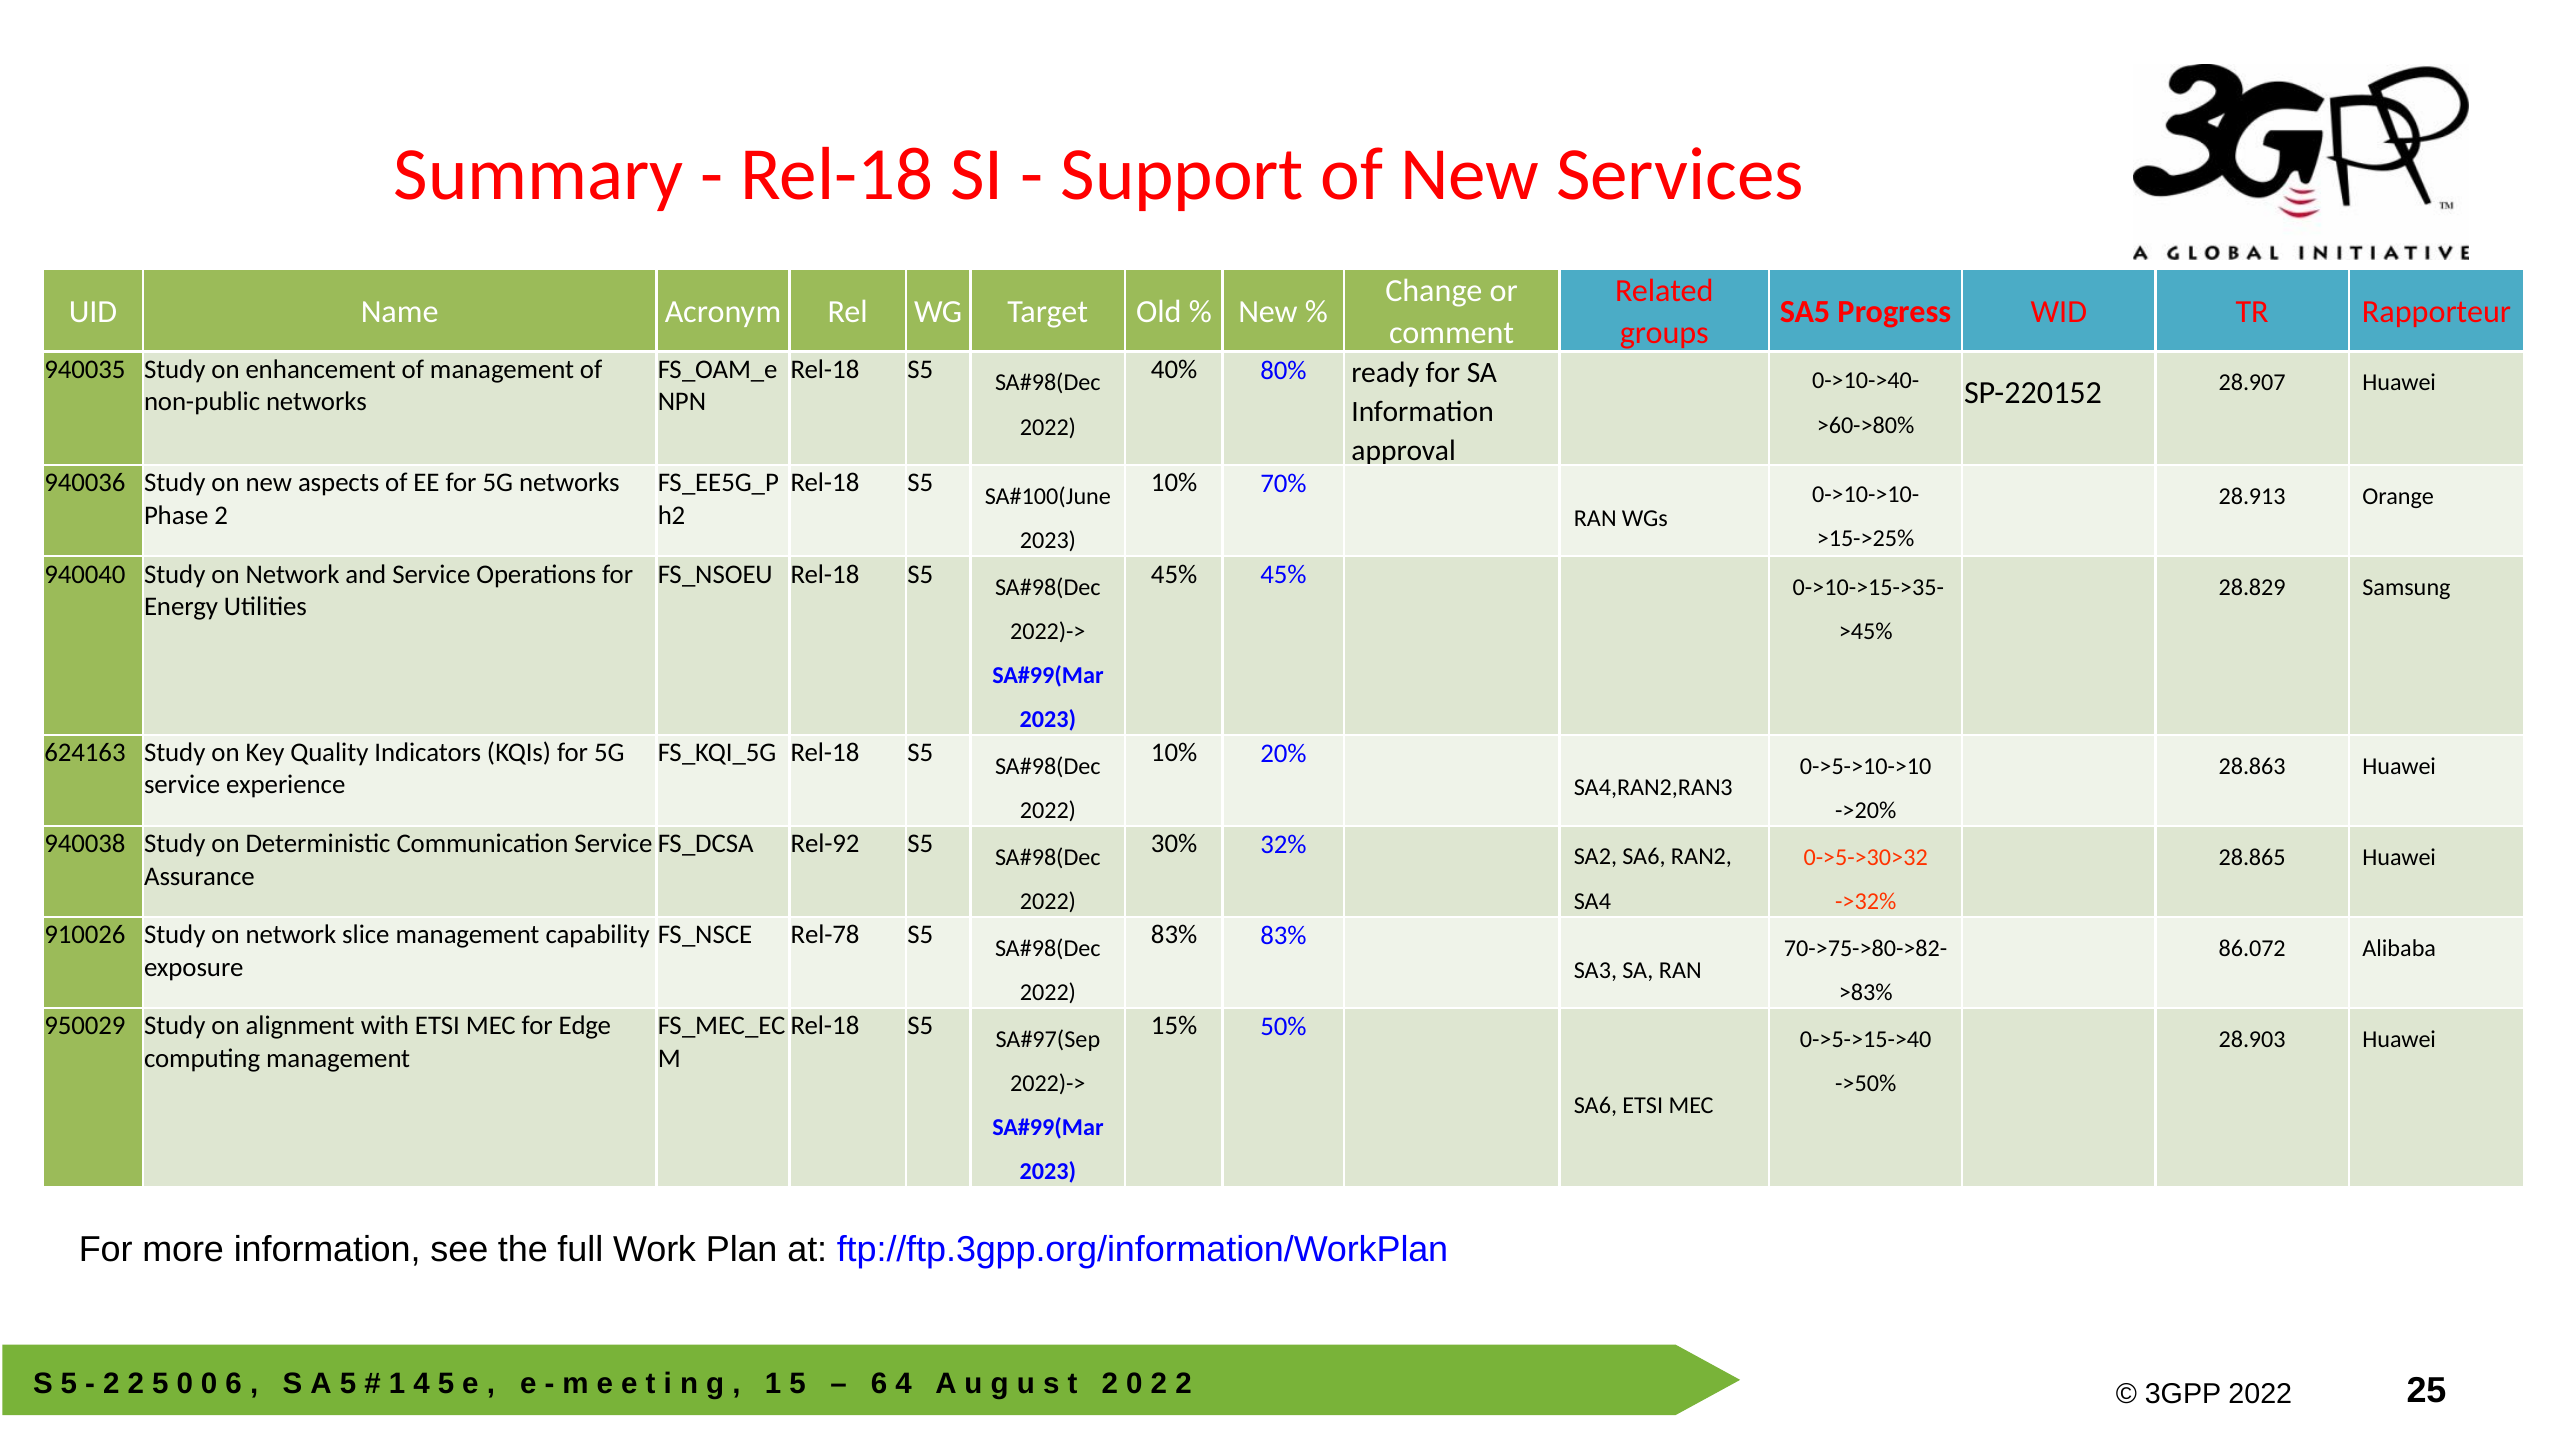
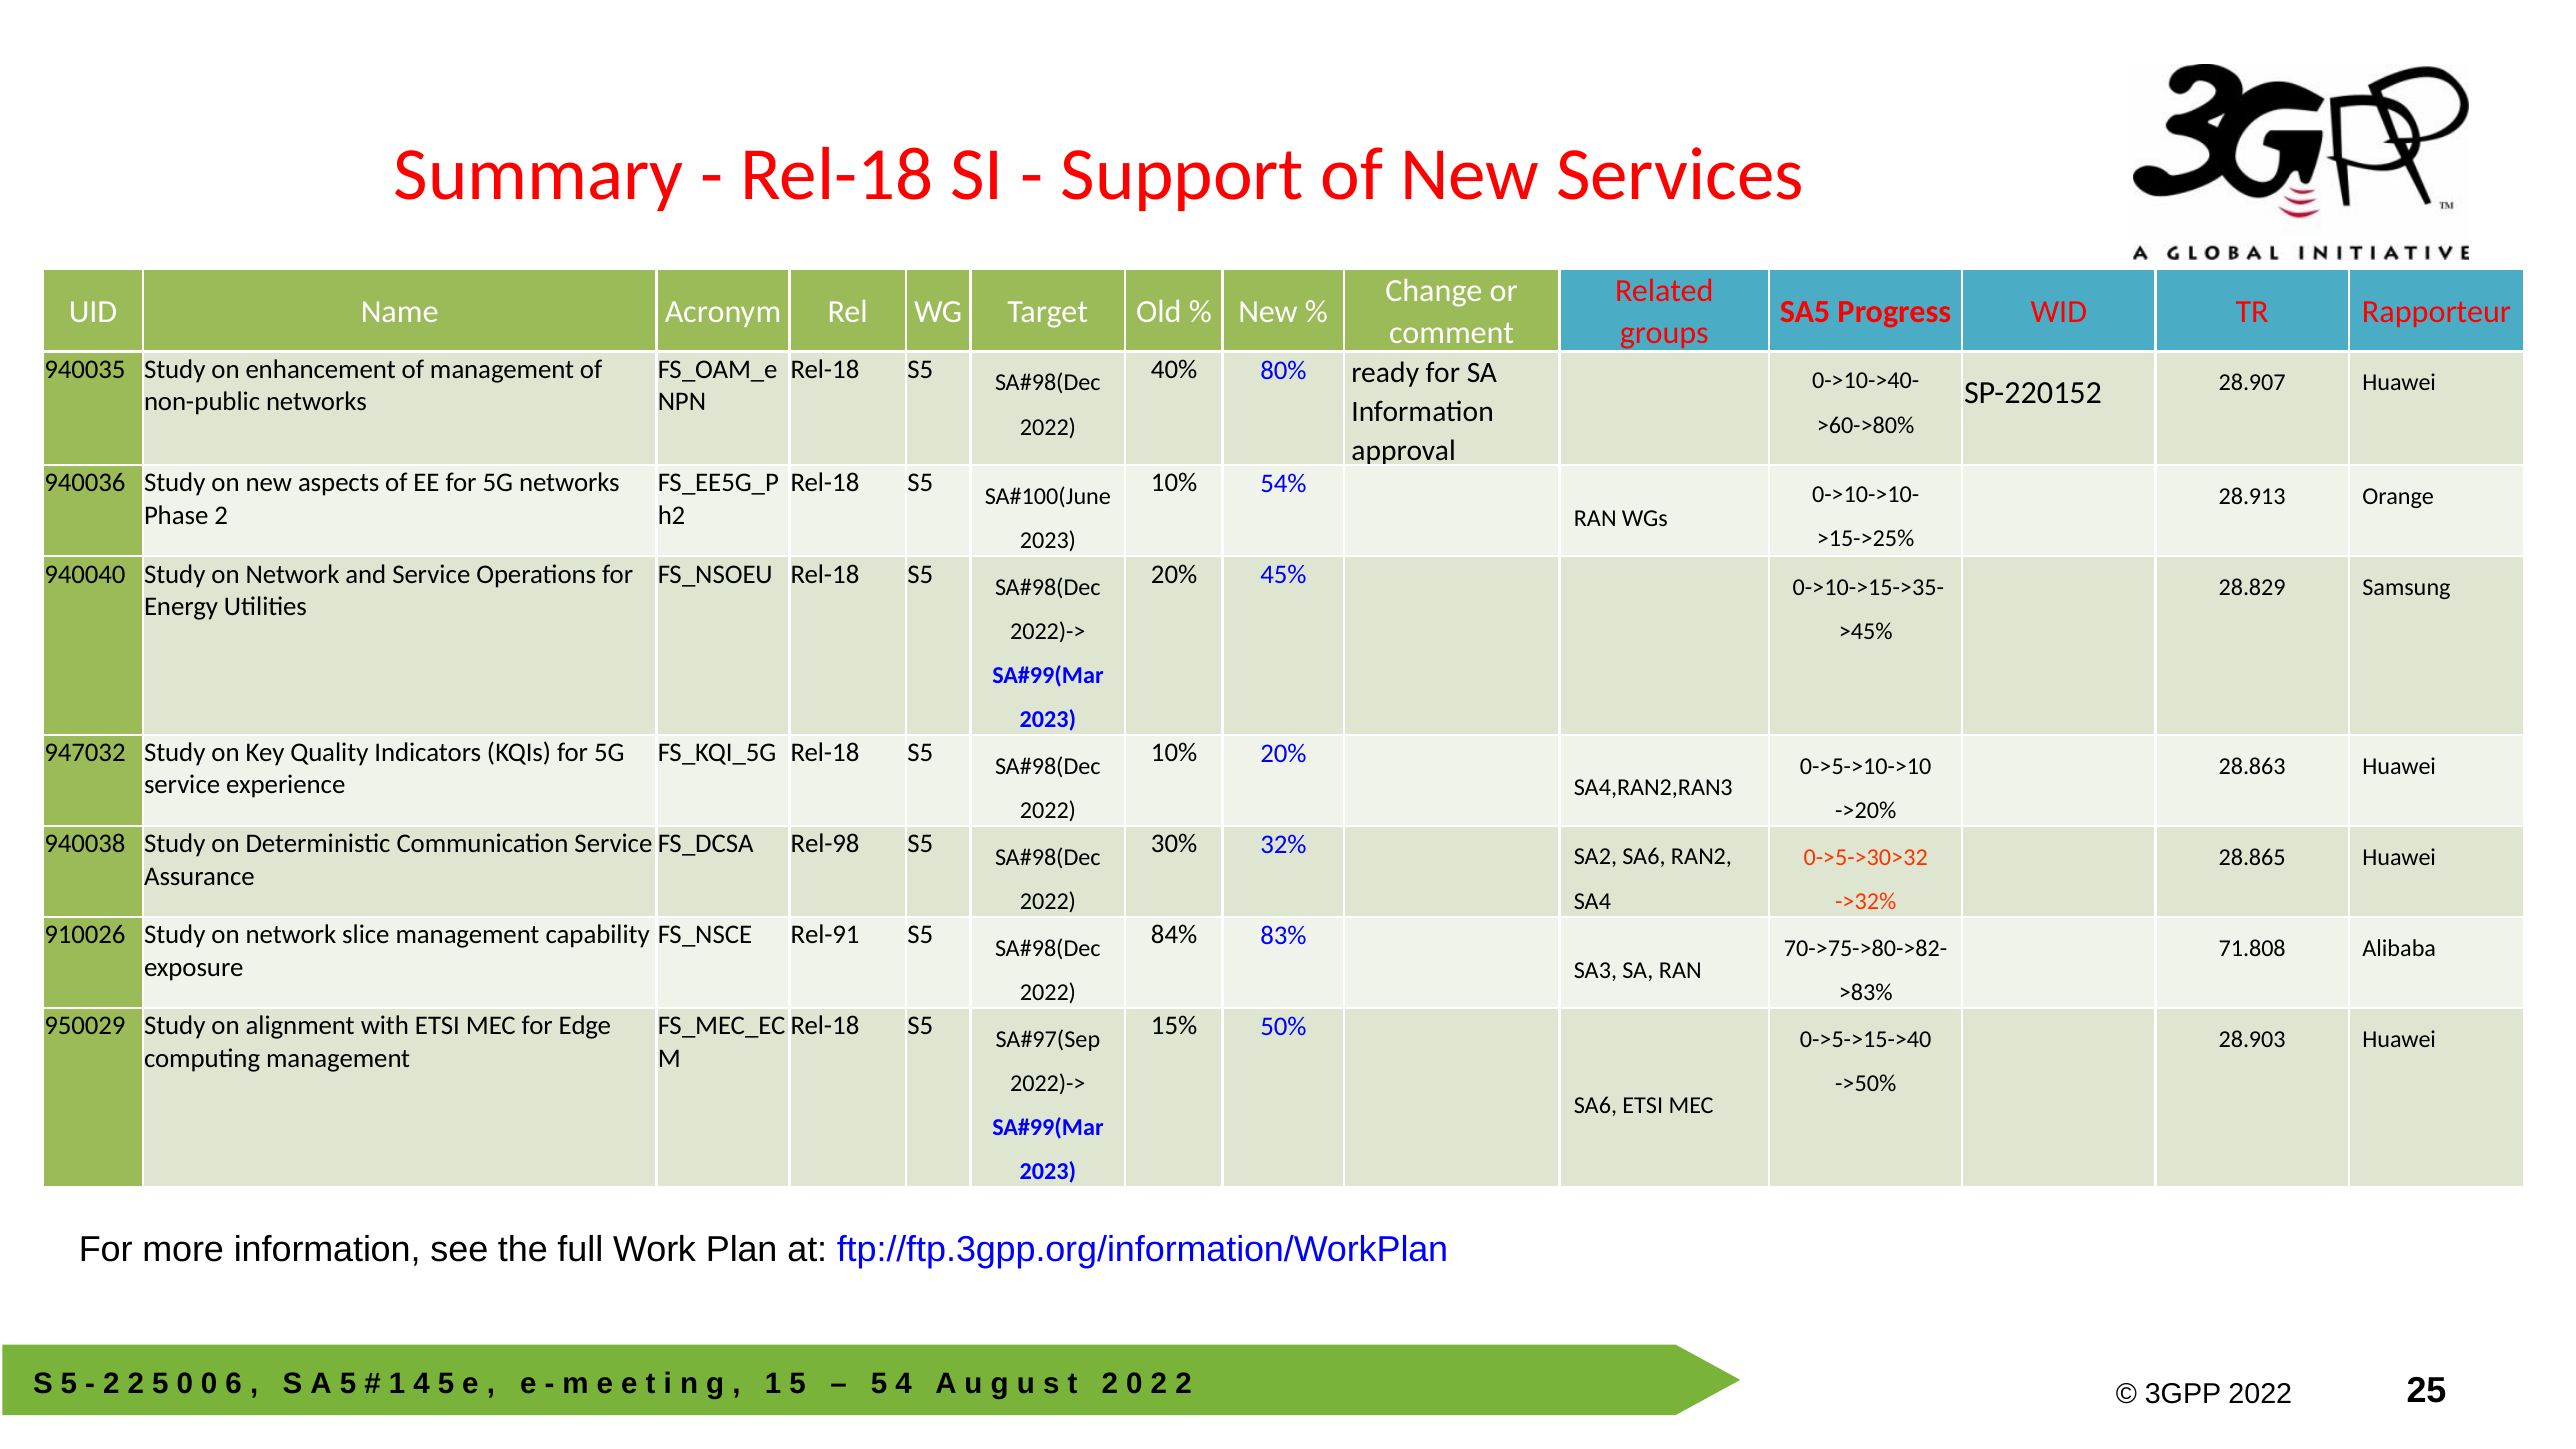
70%: 70% -> 54%
45% at (1174, 574): 45% -> 20%
624163: 624163 -> 947032
Rel-92: Rel-92 -> Rel-98
Rel-78: Rel-78 -> Rel-91
83% at (1174, 935): 83% -> 84%
86.072: 86.072 -> 71.808
6 at (879, 1384): 6 -> 5
